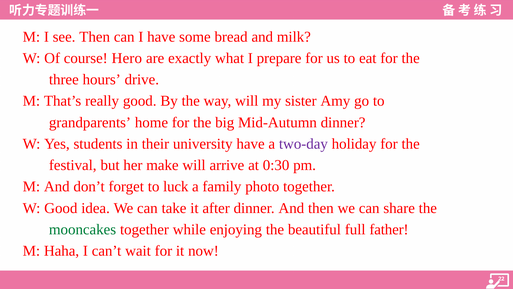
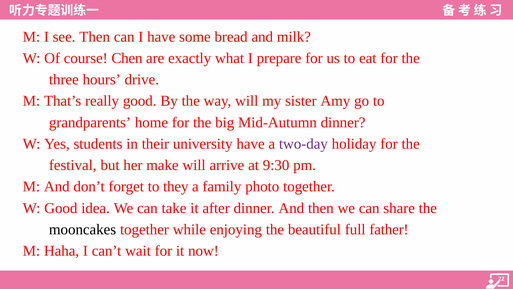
Hero: Hero -> Chen
0:30: 0:30 -> 9:30
luck: luck -> they
mooncakes colour: green -> black
